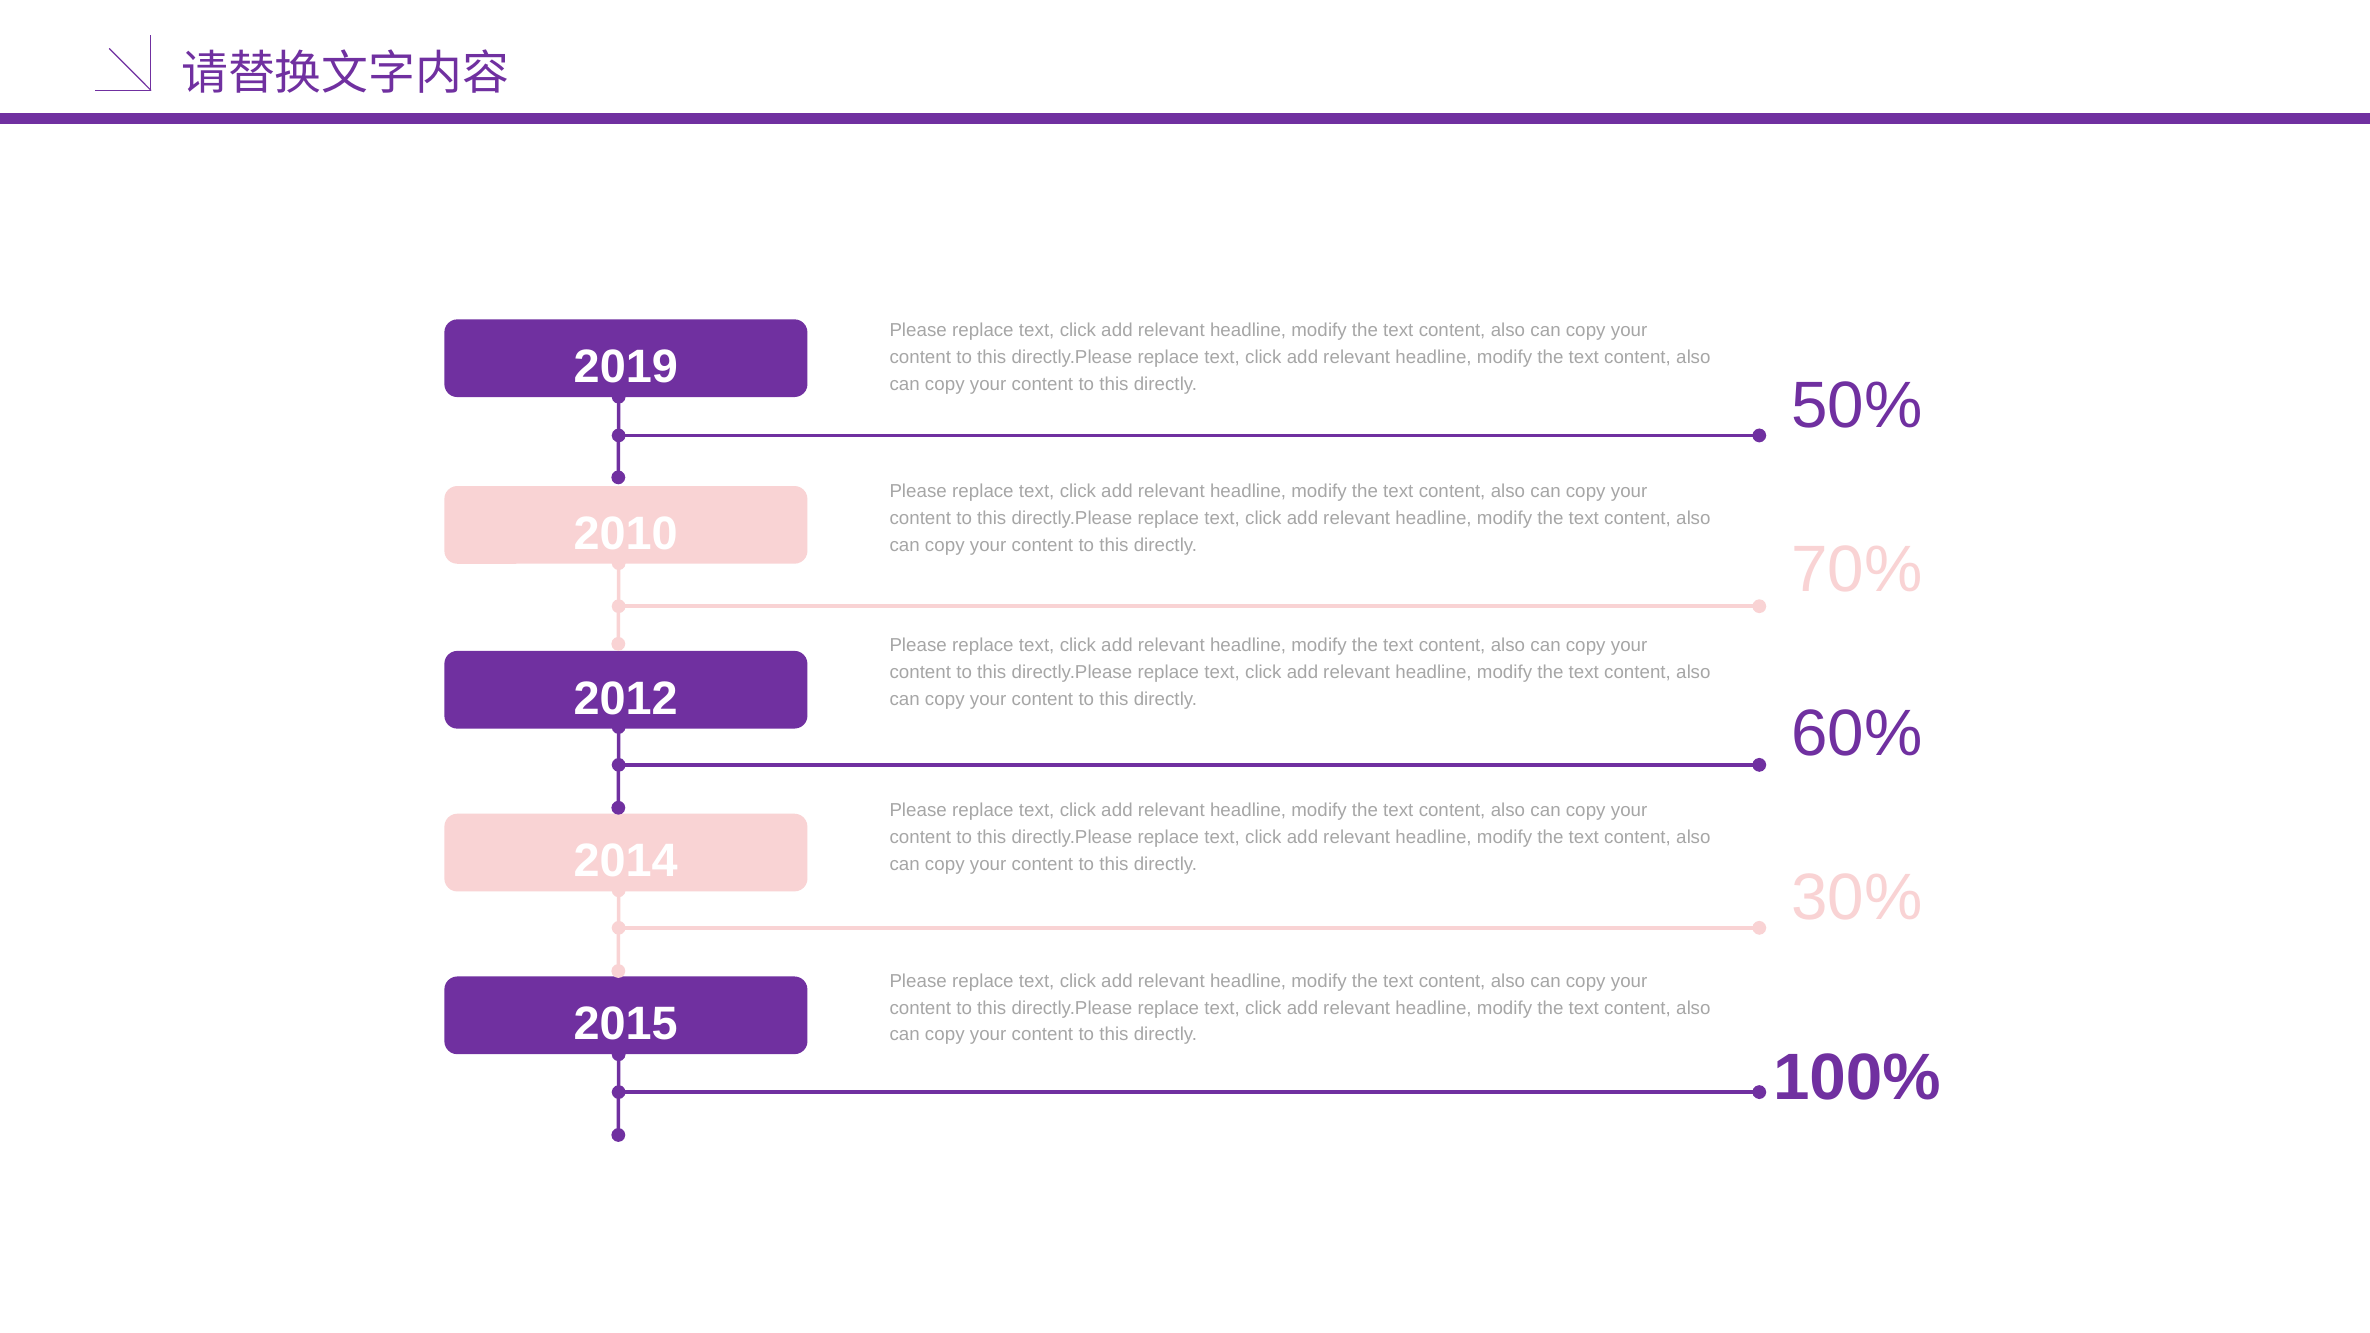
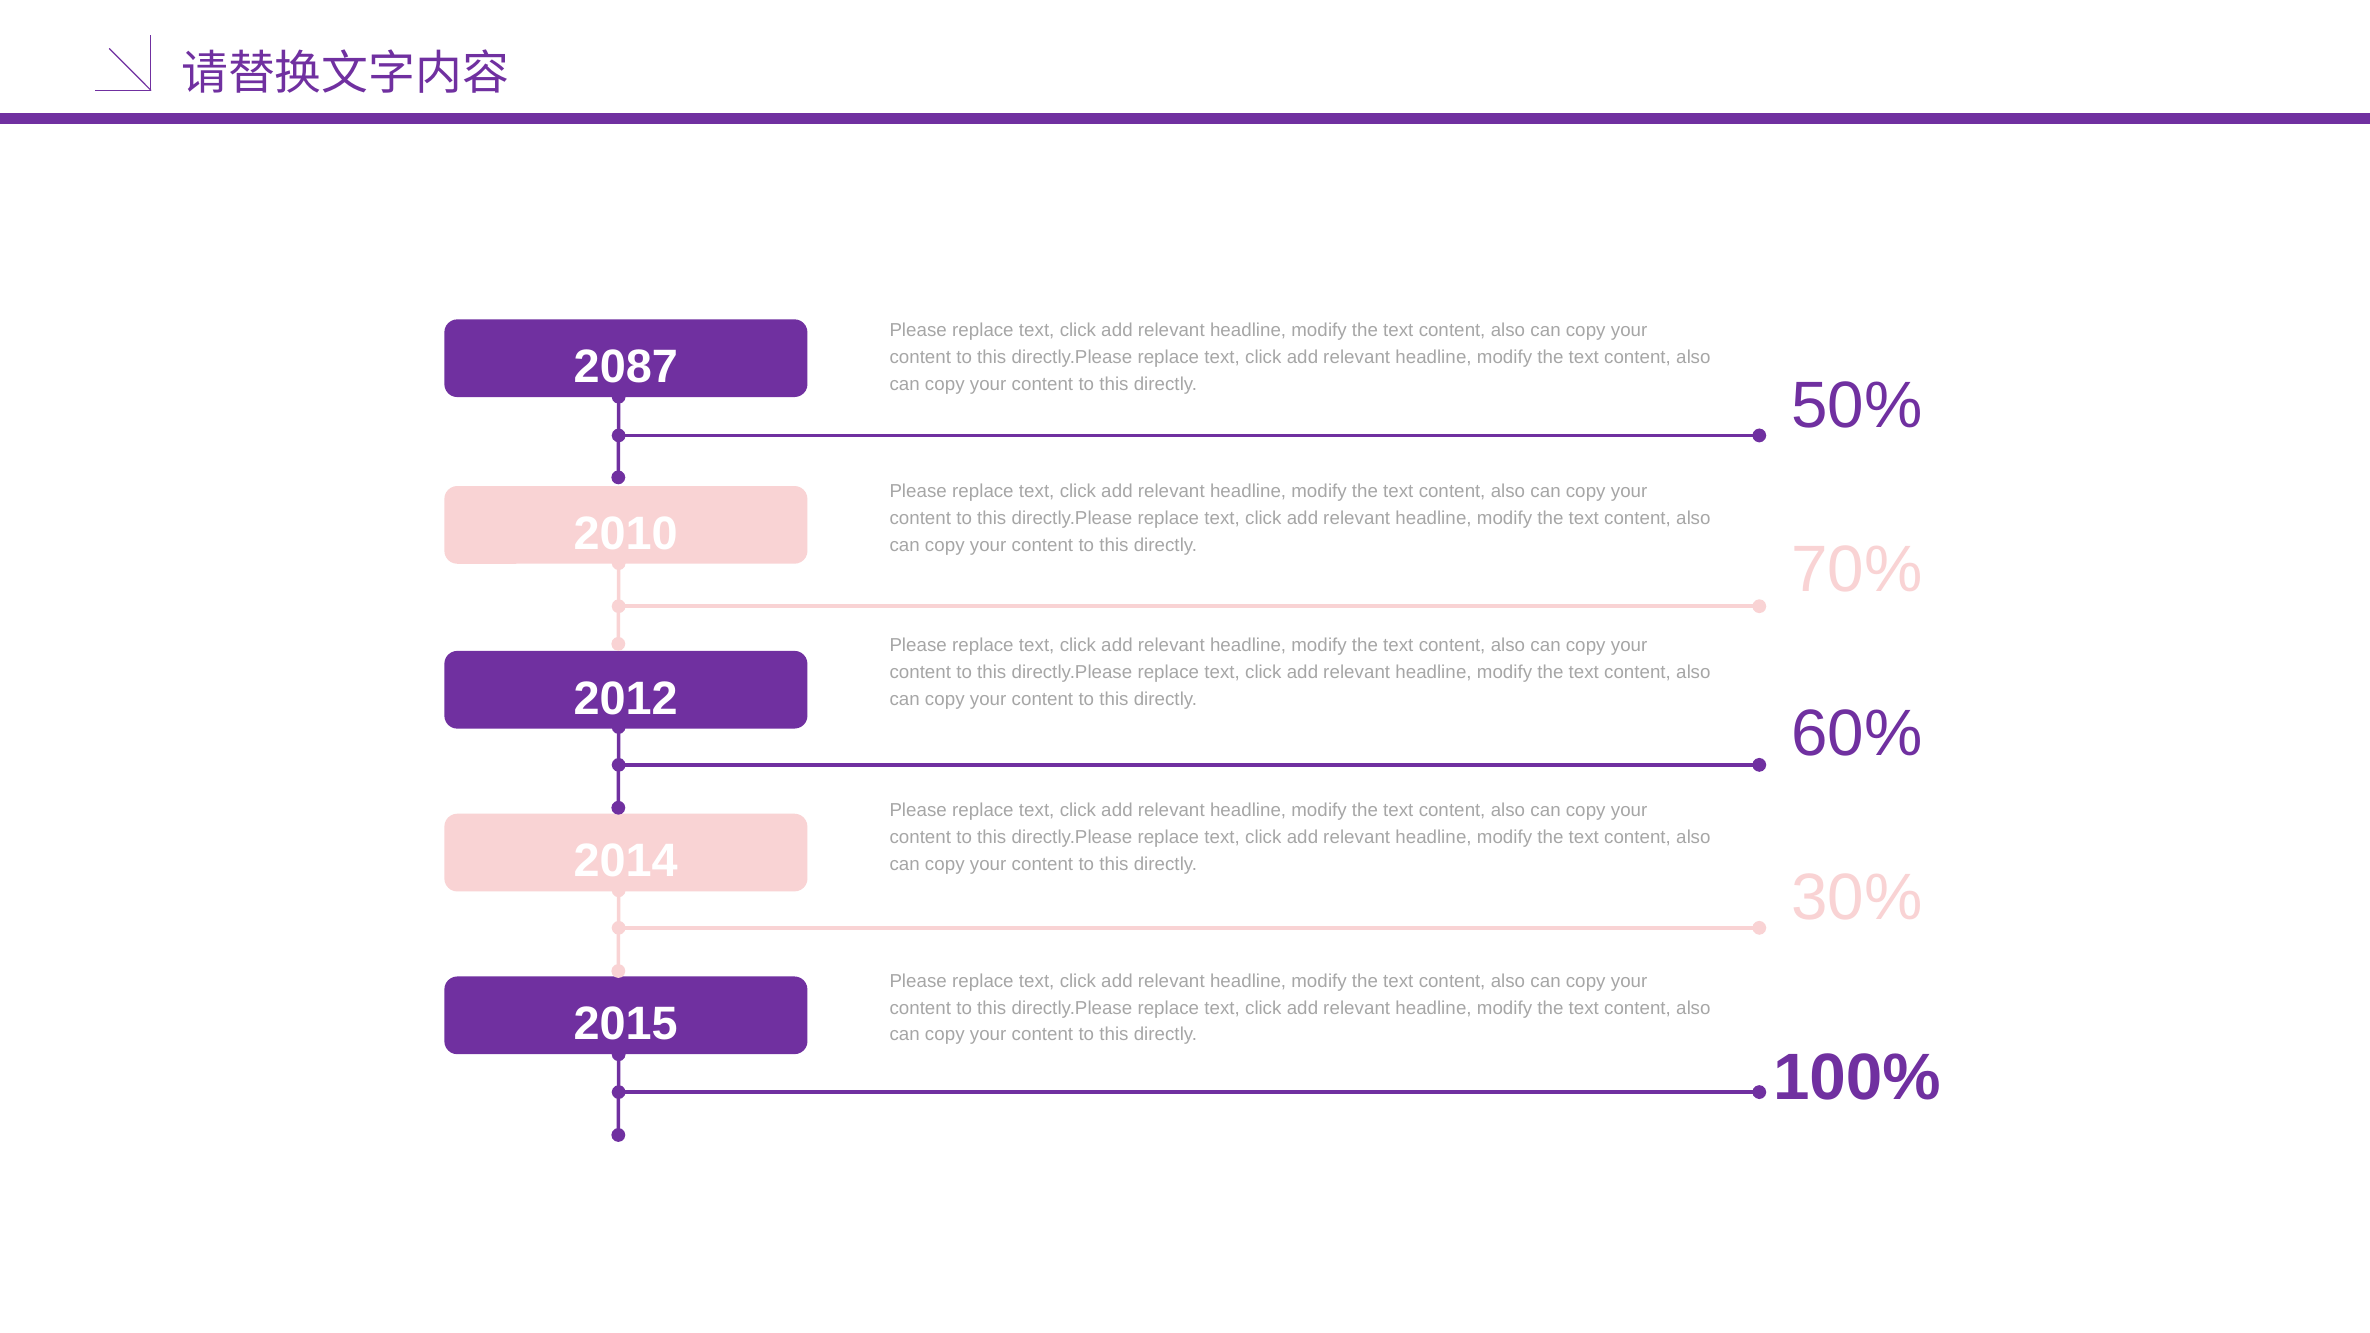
2019: 2019 -> 2087
